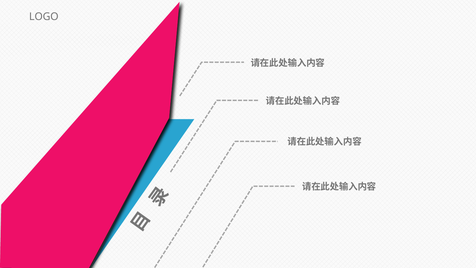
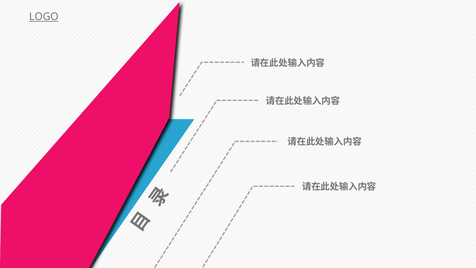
LOGO underline: none -> present
